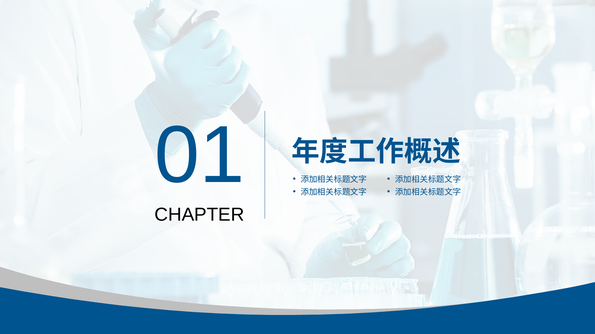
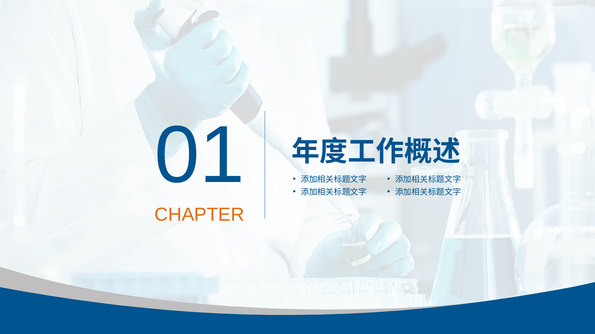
CHAPTER colour: black -> orange
